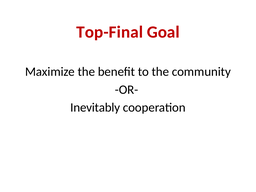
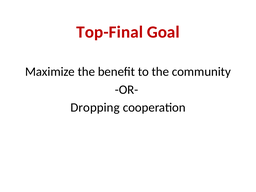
Inevitably: Inevitably -> Dropping
